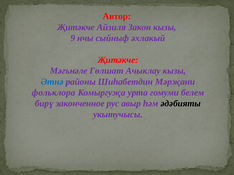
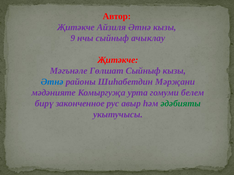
Айзиля Закон: Закон -> Әтнә
әхлакый: әхлакый -> ачыклау
Гөлшат Ачыклау: Ачыклау -> Сыйныф
фольклора: фольклора -> мәдәнияте
әдәбияты colour: black -> green
